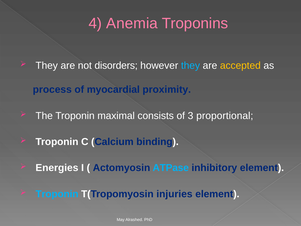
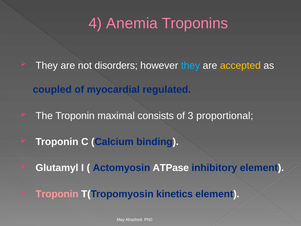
process: process -> coupled
proximity: proximity -> regulated
Energies: Energies -> Glutamyl
ATPase colour: light blue -> white
Troponin at (57, 194) colour: light blue -> pink
injuries: injuries -> kinetics
